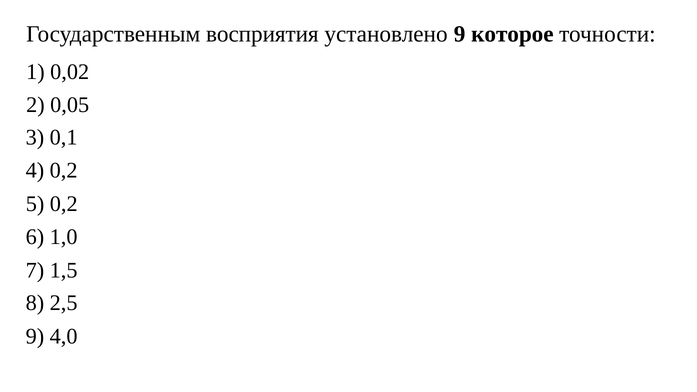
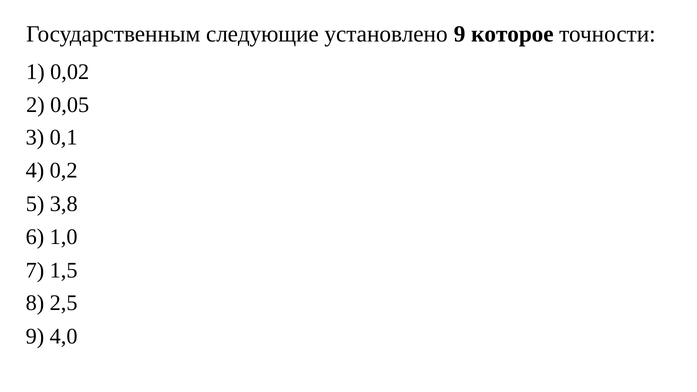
восприятия: восприятия -> следующие
5 0,2: 0,2 -> 3,8
